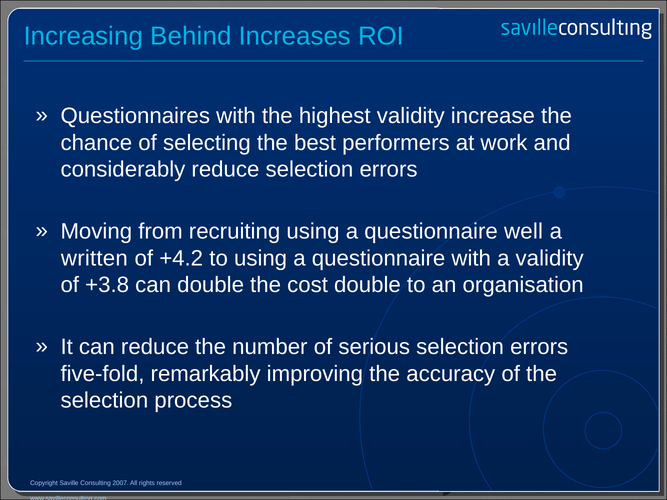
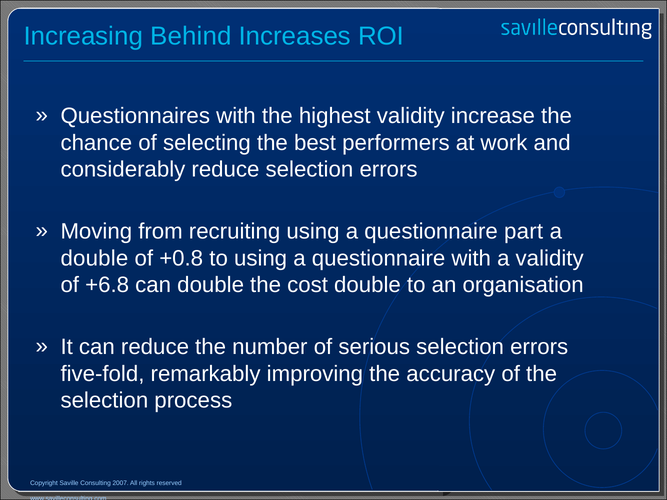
well: well -> part
written at (94, 258): written -> double
+4.2: +4.2 -> +0.8
+3.8: +3.8 -> +6.8
